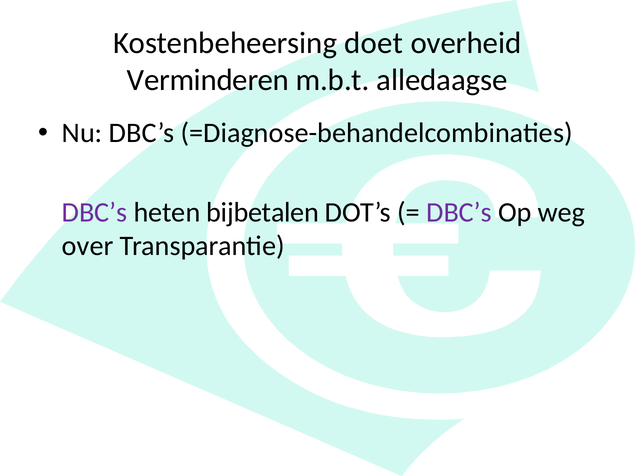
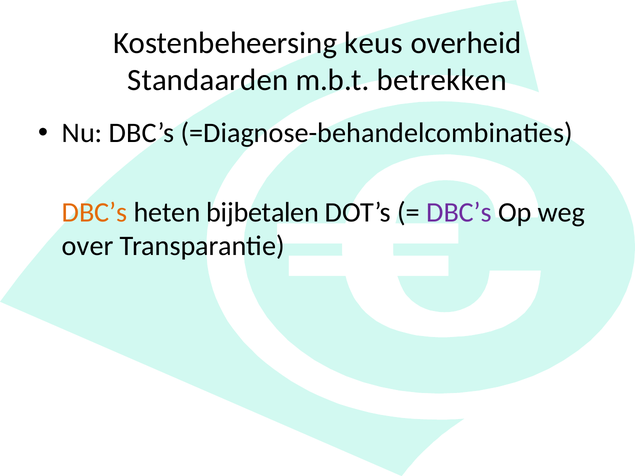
doet: doet -> keus
Verminderen: Verminderen -> Standaarden
alledaagse: alledaagse -> betrekken
DBC’s at (95, 212) colour: purple -> orange
